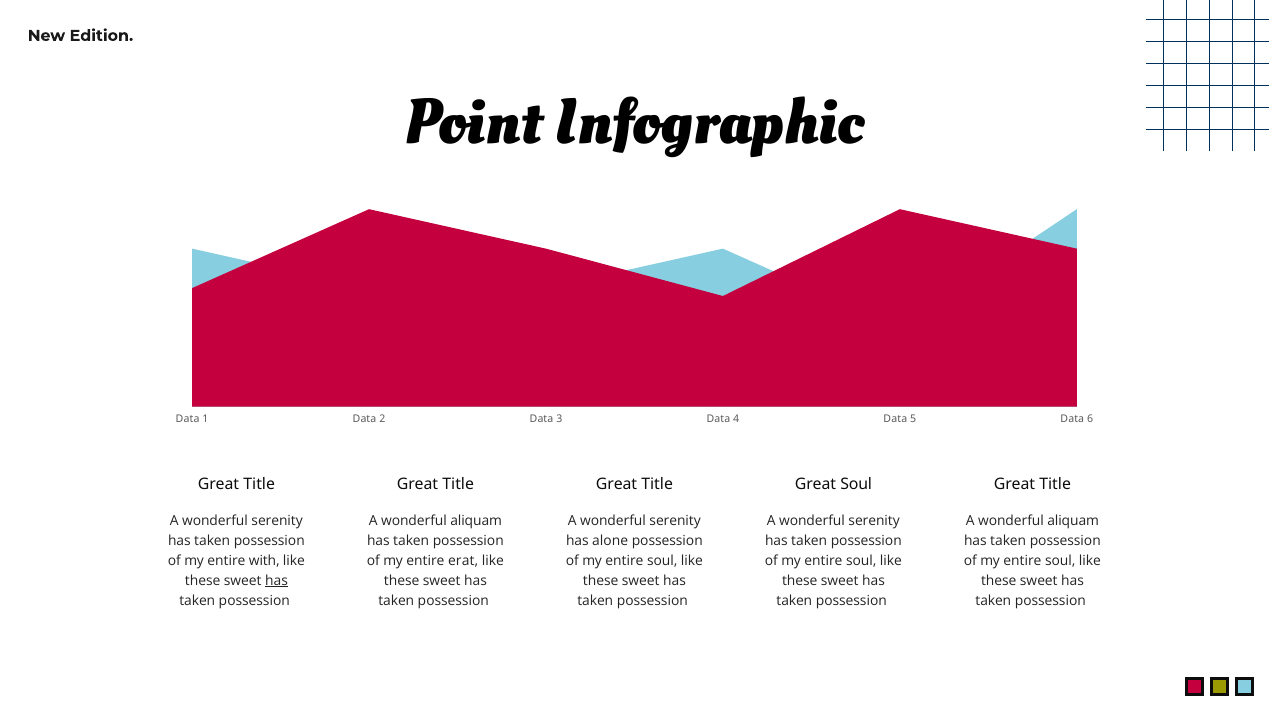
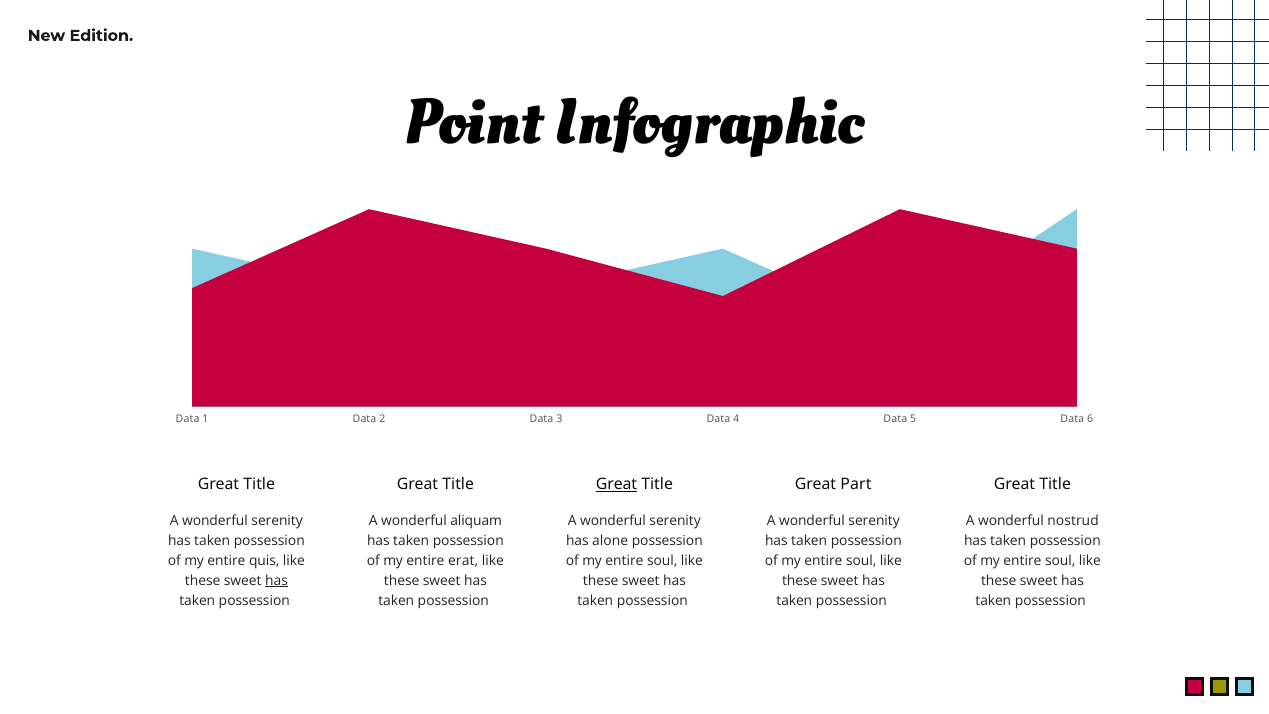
Great at (617, 484) underline: none -> present
Great Soul: Soul -> Part
aliquam at (1073, 521): aliquam -> nostrud
with: with -> quis
